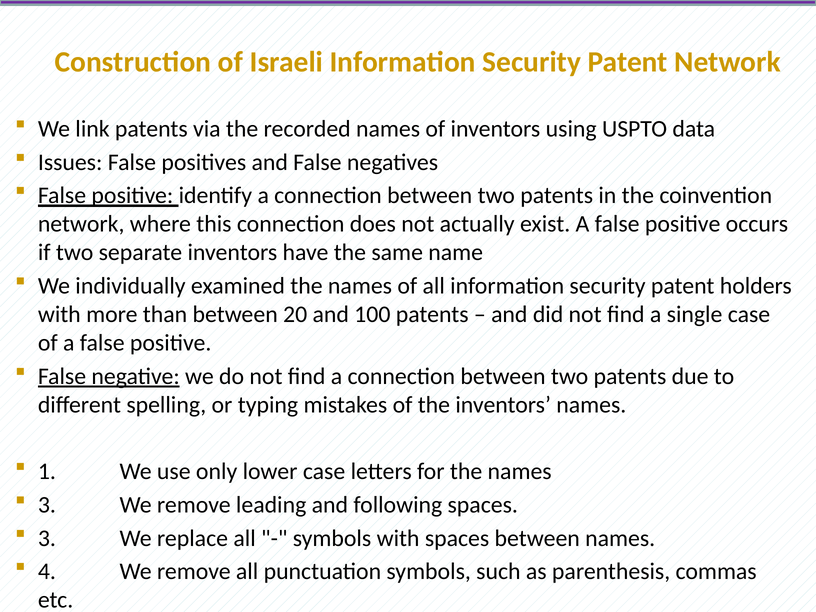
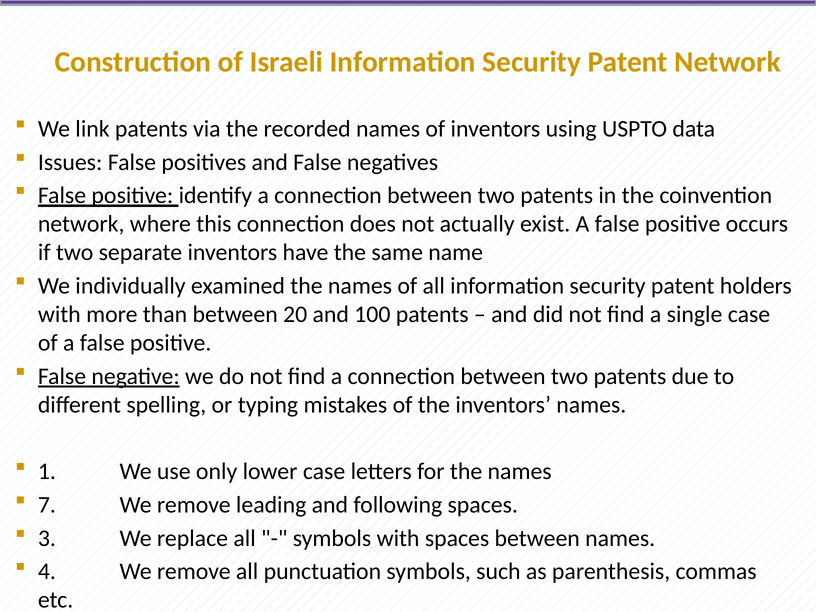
3 at (47, 505): 3 -> 7
